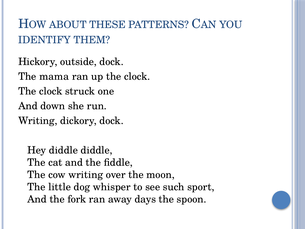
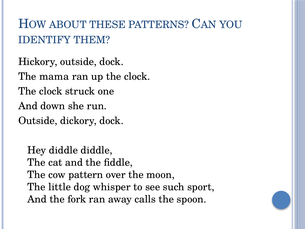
Writing at (38, 121): Writing -> Outside
cow writing: writing -> pattern
days: days -> calls
